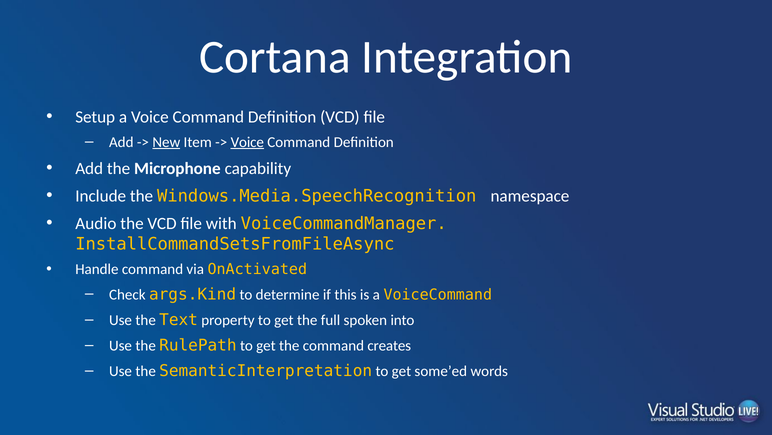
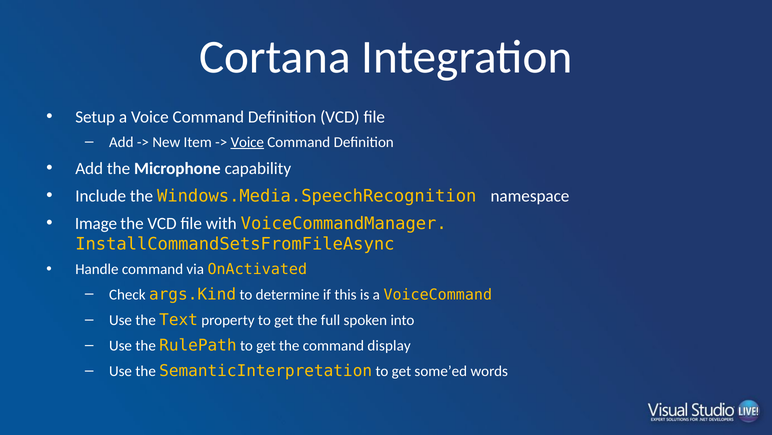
New underline: present -> none
Audio: Audio -> Image
creates: creates -> display
